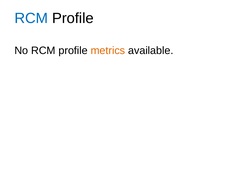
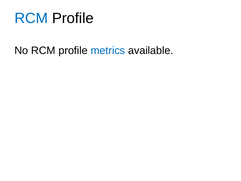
metrics colour: orange -> blue
